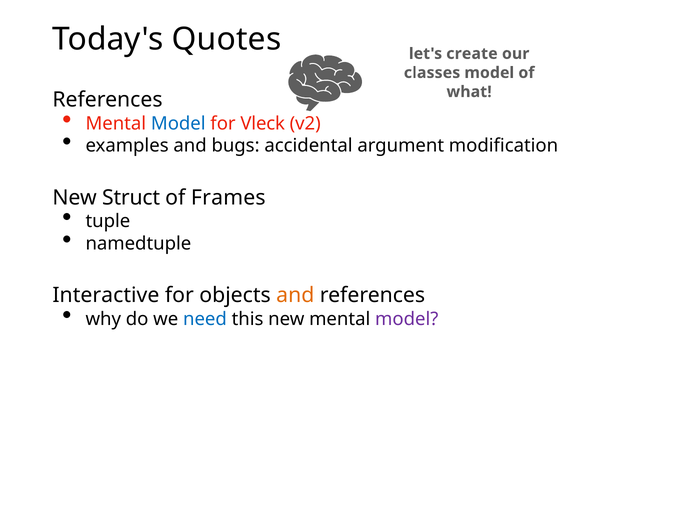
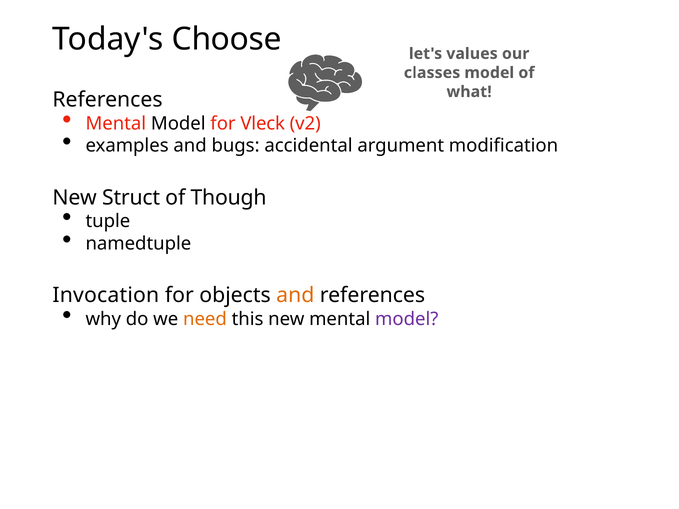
Quotes: Quotes -> Choose
create: create -> values
Model at (178, 123) colour: blue -> black
Frames: Frames -> Though
Interactive: Interactive -> Invocation
need colour: blue -> orange
